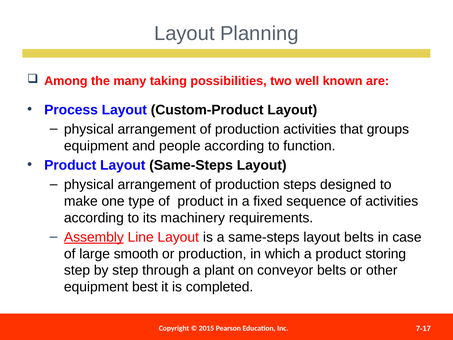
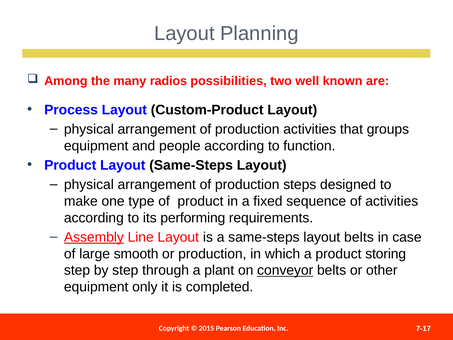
taking: taking -> radios
machinery: machinery -> performing
conveyor underline: none -> present
best: best -> only
